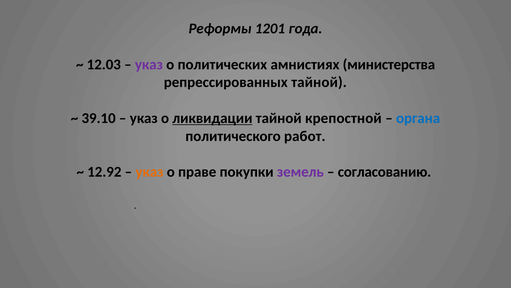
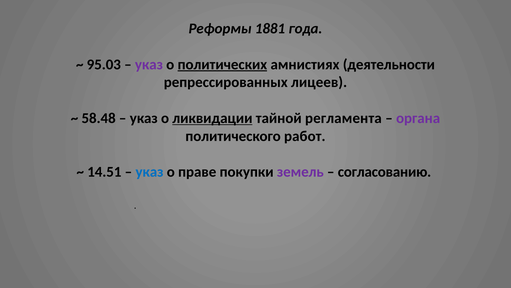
1201: 1201 -> 1881
12.03: 12.03 -> 95.03
политических underline: none -> present
министерства: министерства -> деятельности
репрессированных тайной: тайной -> лицеев
39.10: 39.10 -> 58.48
крепостной: крепостной -> регламента
органа colour: blue -> purple
12.92: 12.92 -> 14.51
указ at (150, 172) colour: orange -> blue
